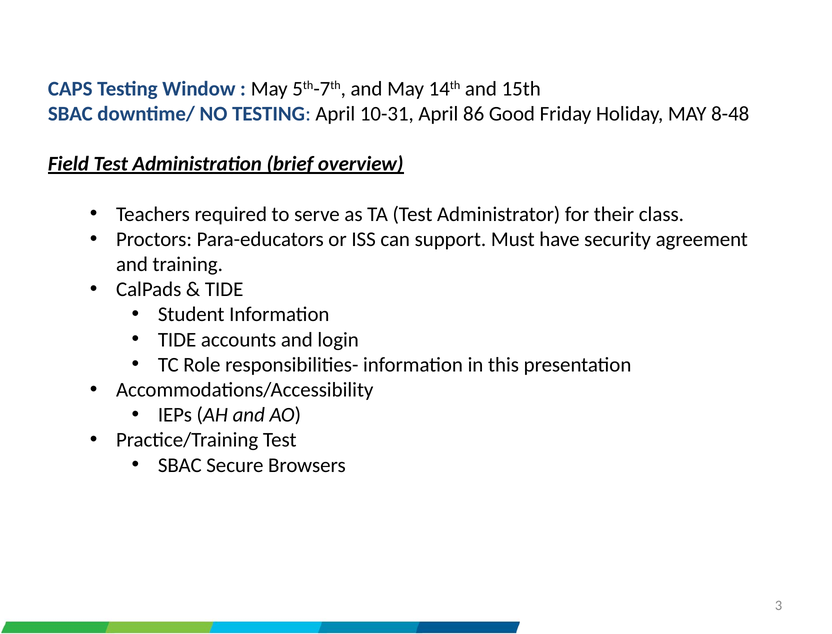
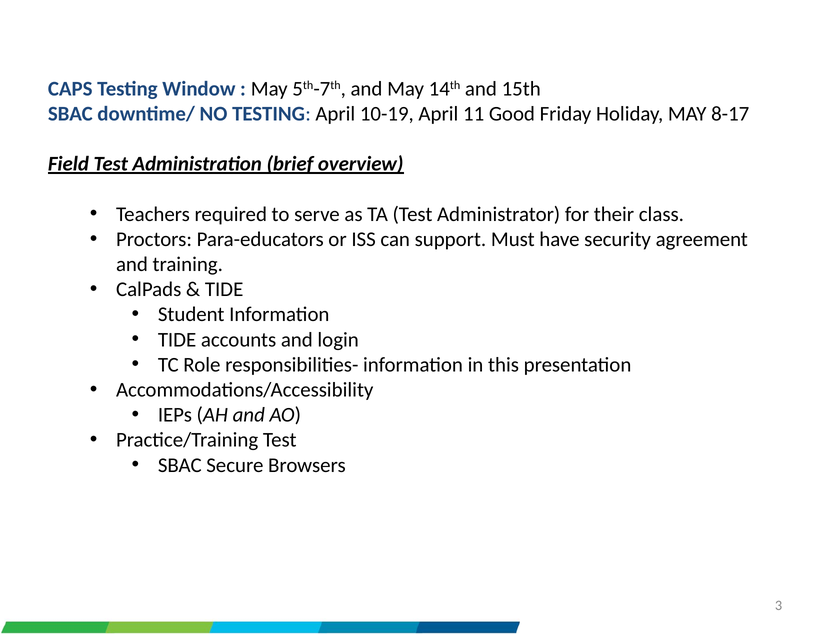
10-31: 10-31 -> 10-19
86: 86 -> 11
8-48: 8-48 -> 8-17
